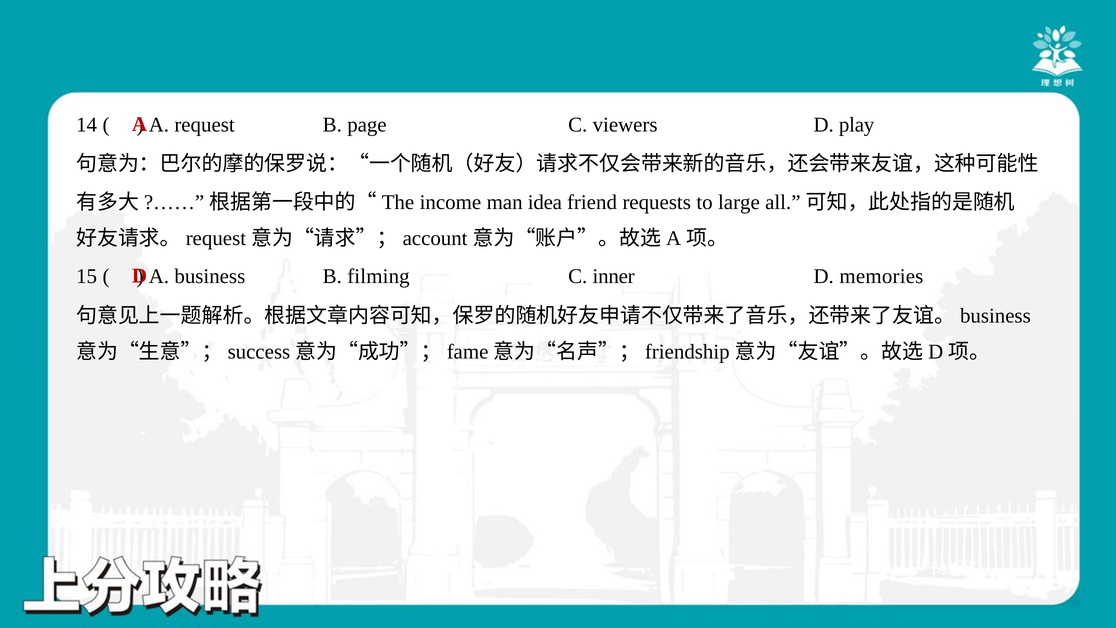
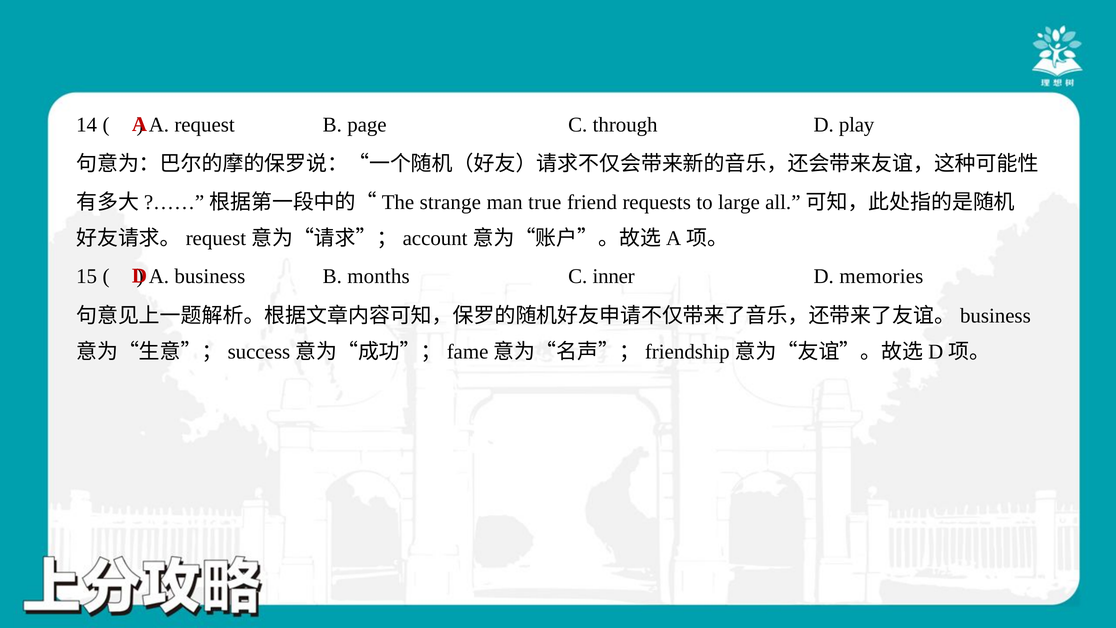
viewers: viewers -> through
income: income -> strange
idea: idea -> true
filming: filming -> months
